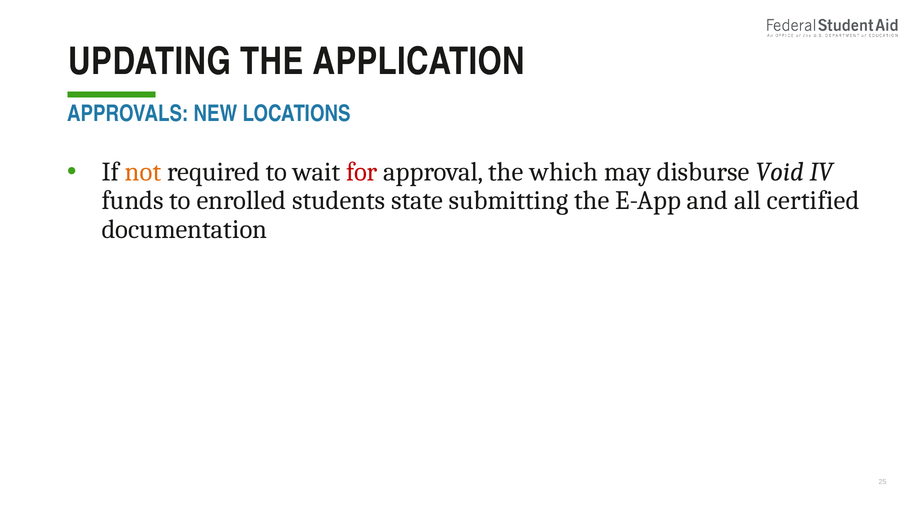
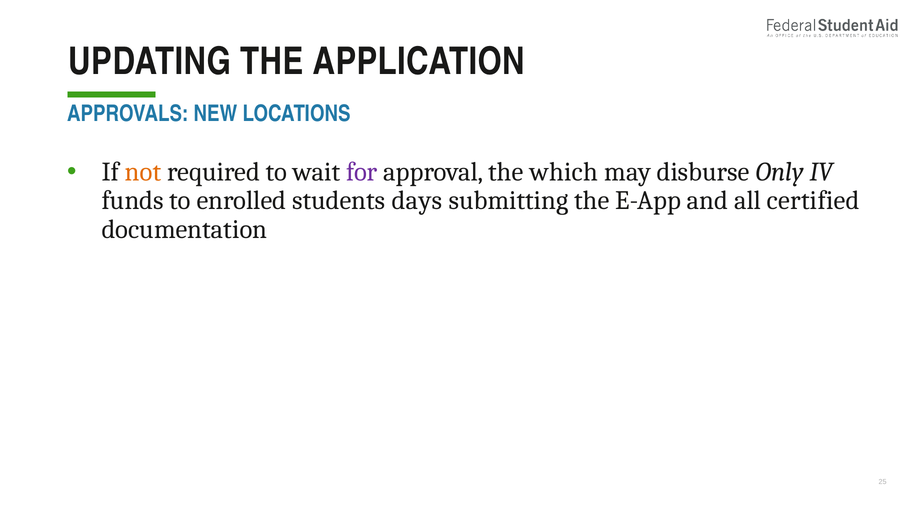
for colour: red -> purple
Void: Void -> Only
state: state -> days
